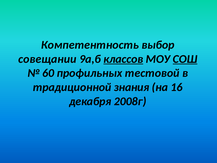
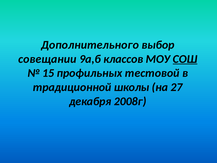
Компетентность: Компетентность -> Дополнительного
классов underline: present -> none
60: 60 -> 15
знания: знания -> школы
16: 16 -> 27
